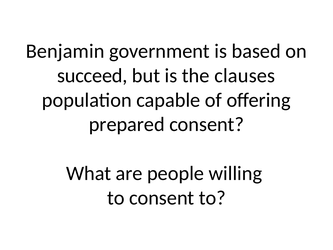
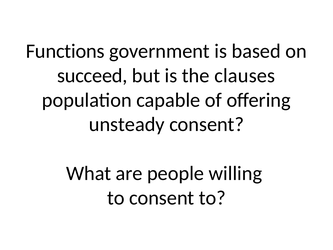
Benjamin: Benjamin -> Functions
prepared: prepared -> unsteady
